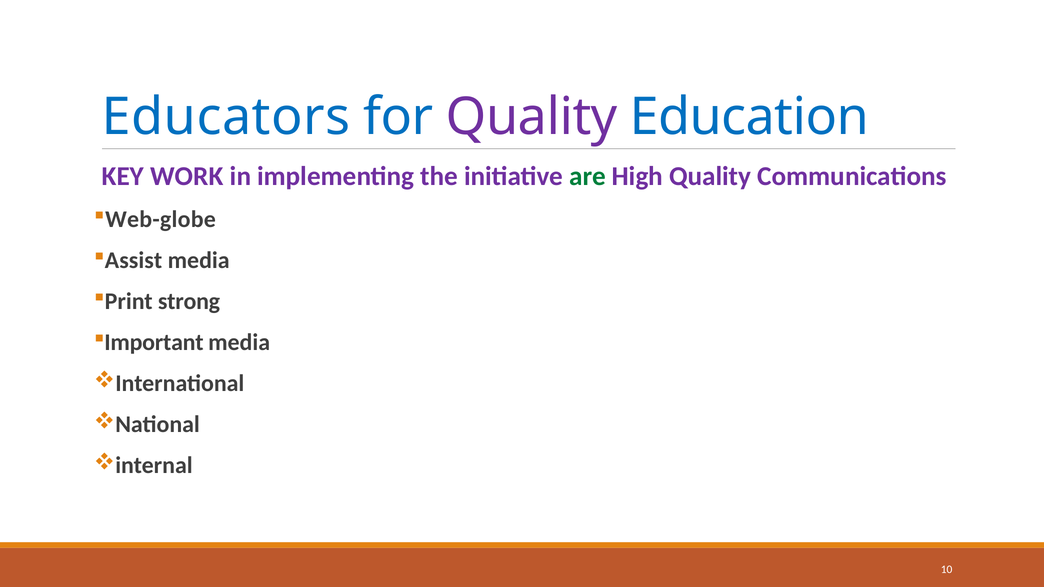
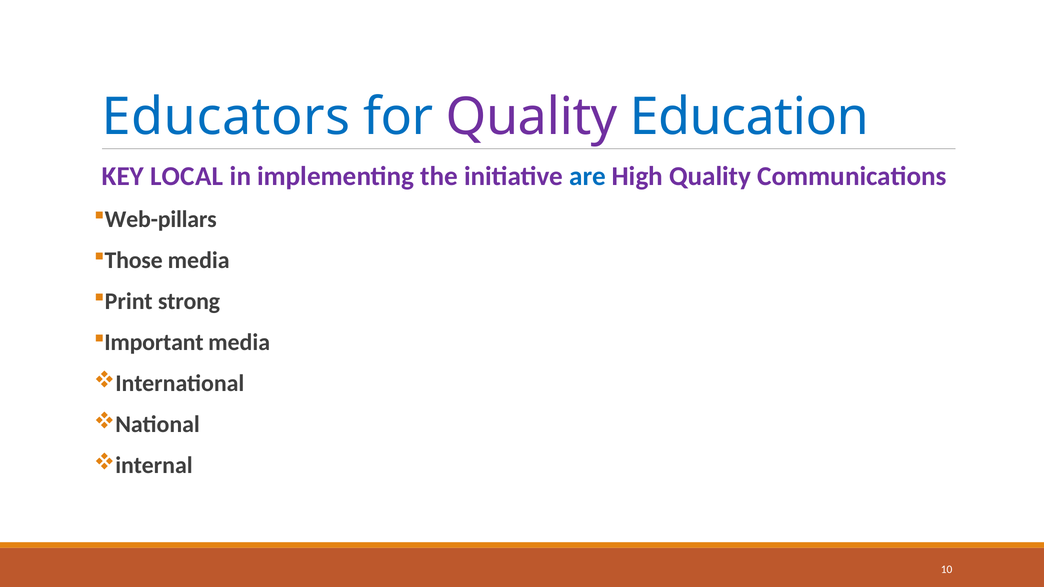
WORK: WORK -> LOCAL
are colour: green -> blue
Web-globe: Web-globe -> Web-pillars
Assist: Assist -> Those
